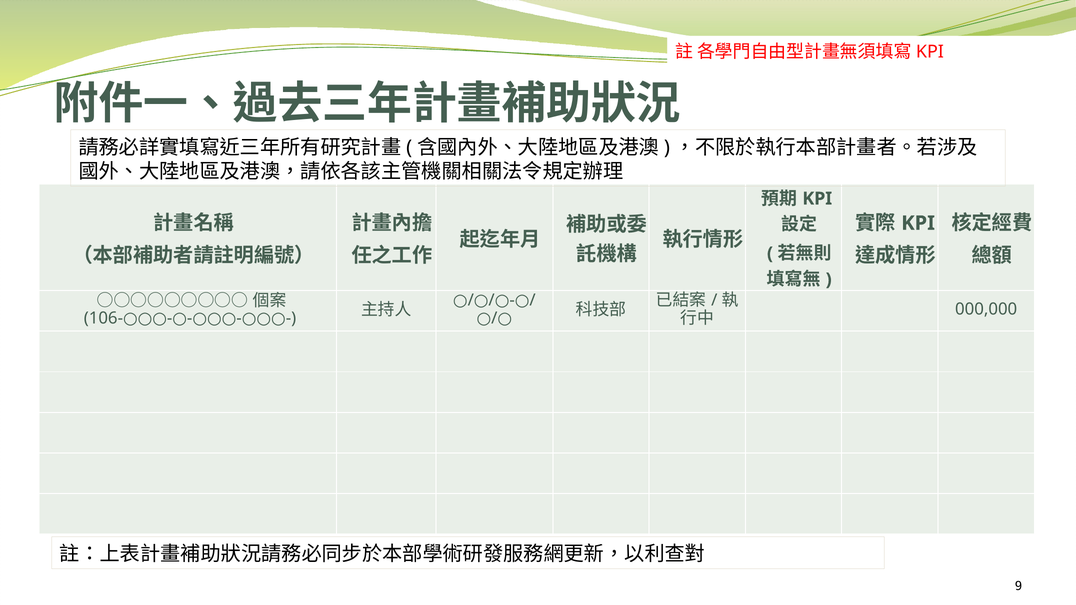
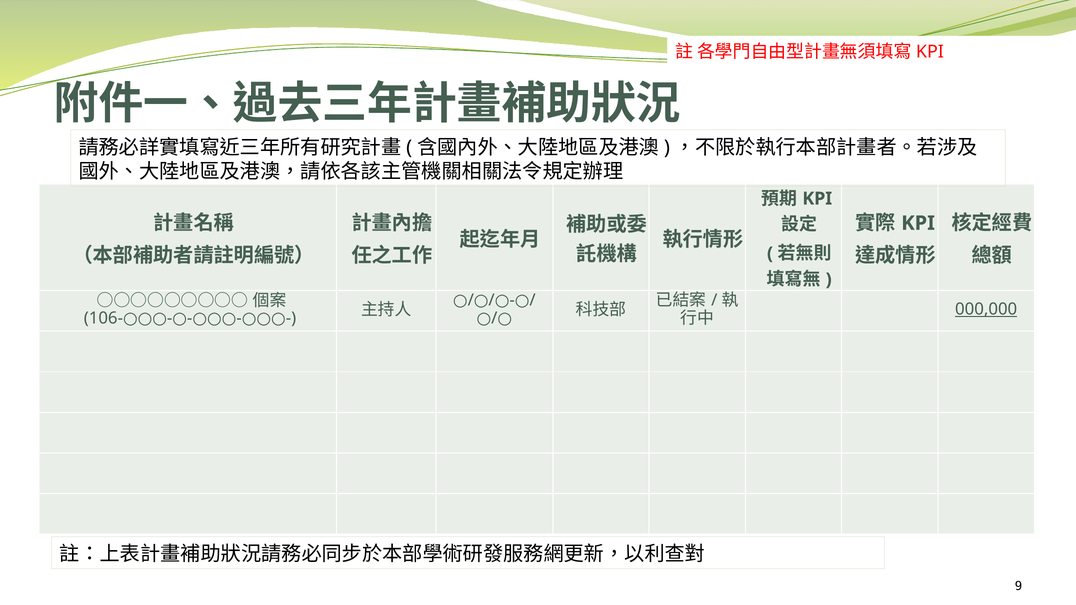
000,000 underline: none -> present
